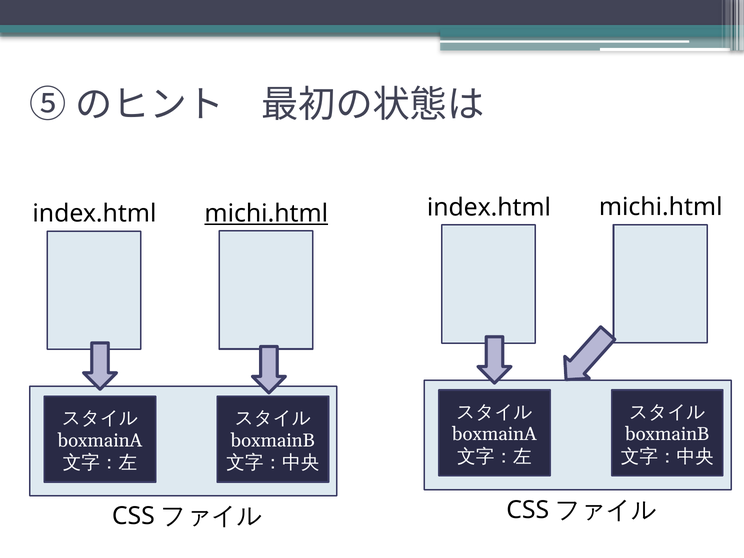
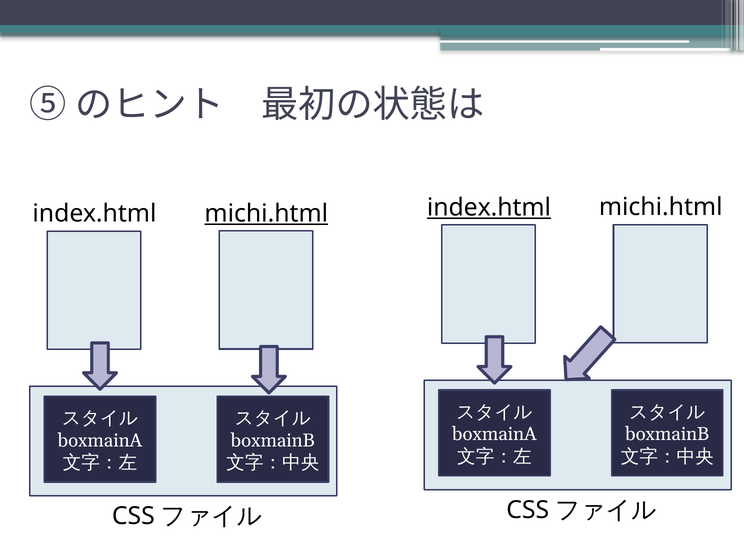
index.html at (489, 208) underline: none -> present
